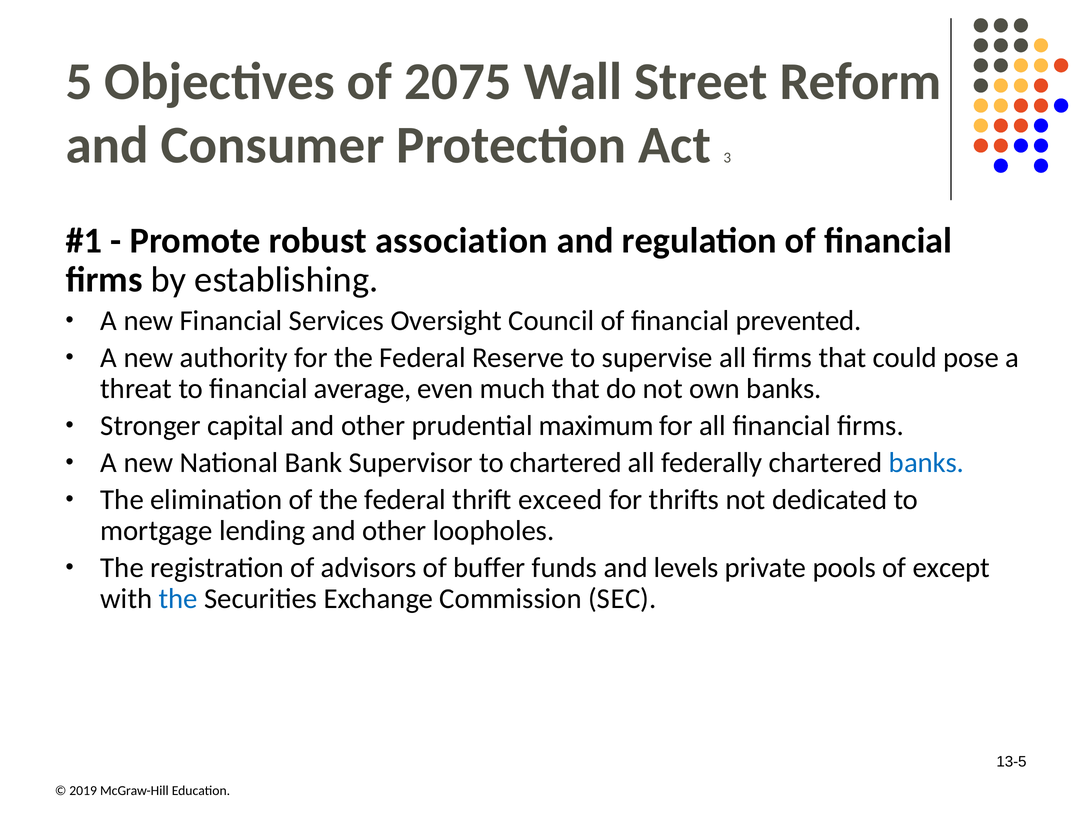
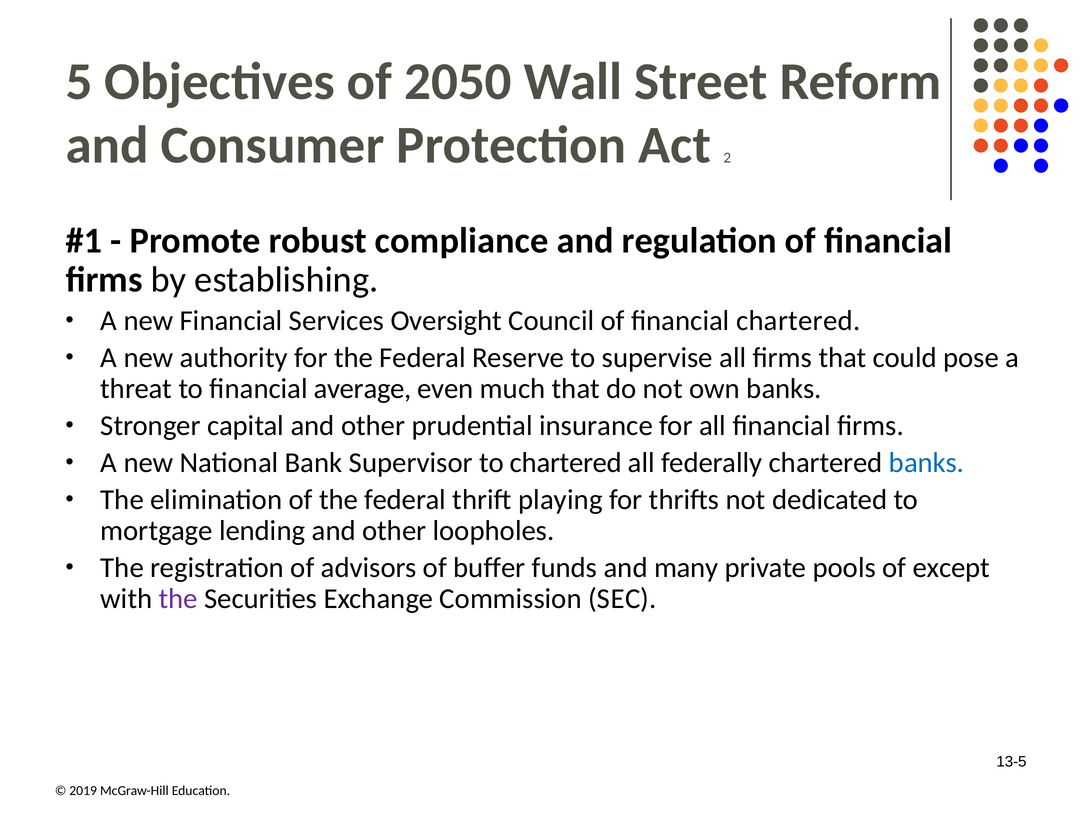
2075: 2075 -> 2050
3: 3 -> 2
association: association -> compliance
financial prevented: prevented -> chartered
maximum: maximum -> insurance
exceed: exceed -> playing
levels: levels -> many
the at (178, 599) colour: blue -> purple
